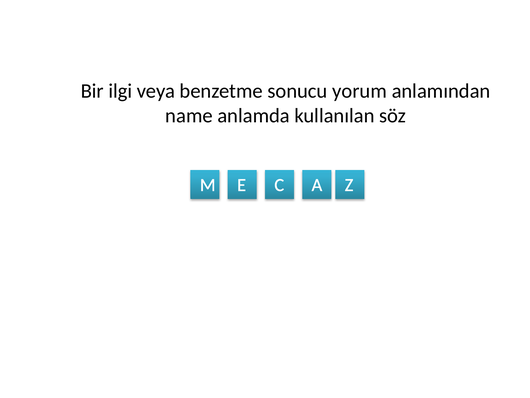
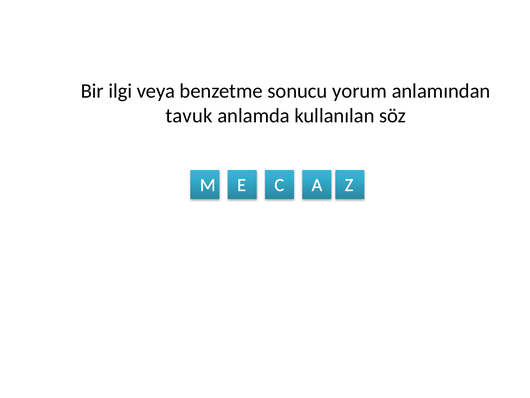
name: name -> tavuk
